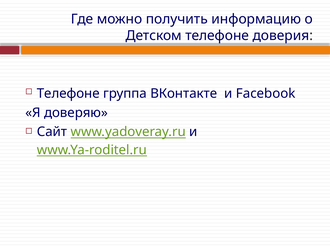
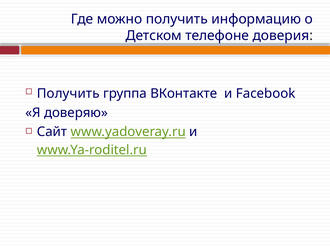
Телефоне at (68, 94): Телефоне -> Получить
